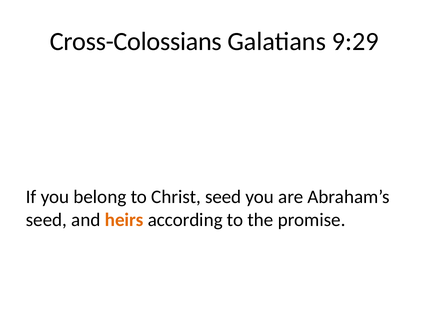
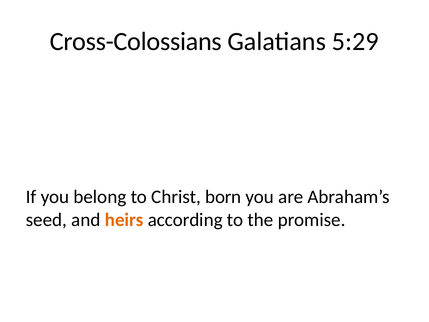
9:29: 9:29 -> 5:29
Christ seed: seed -> born
